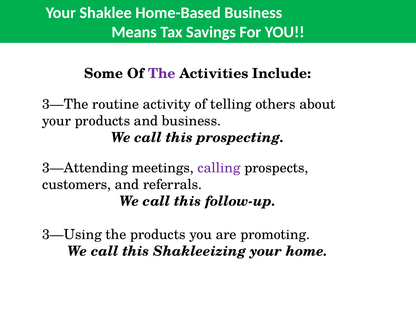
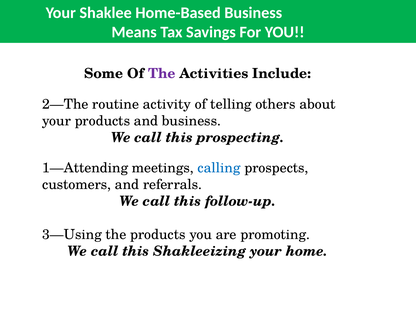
3—The: 3—The -> 2—The
3—Attending: 3—Attending -> 1—Attending
calling colour: purple -> blue
